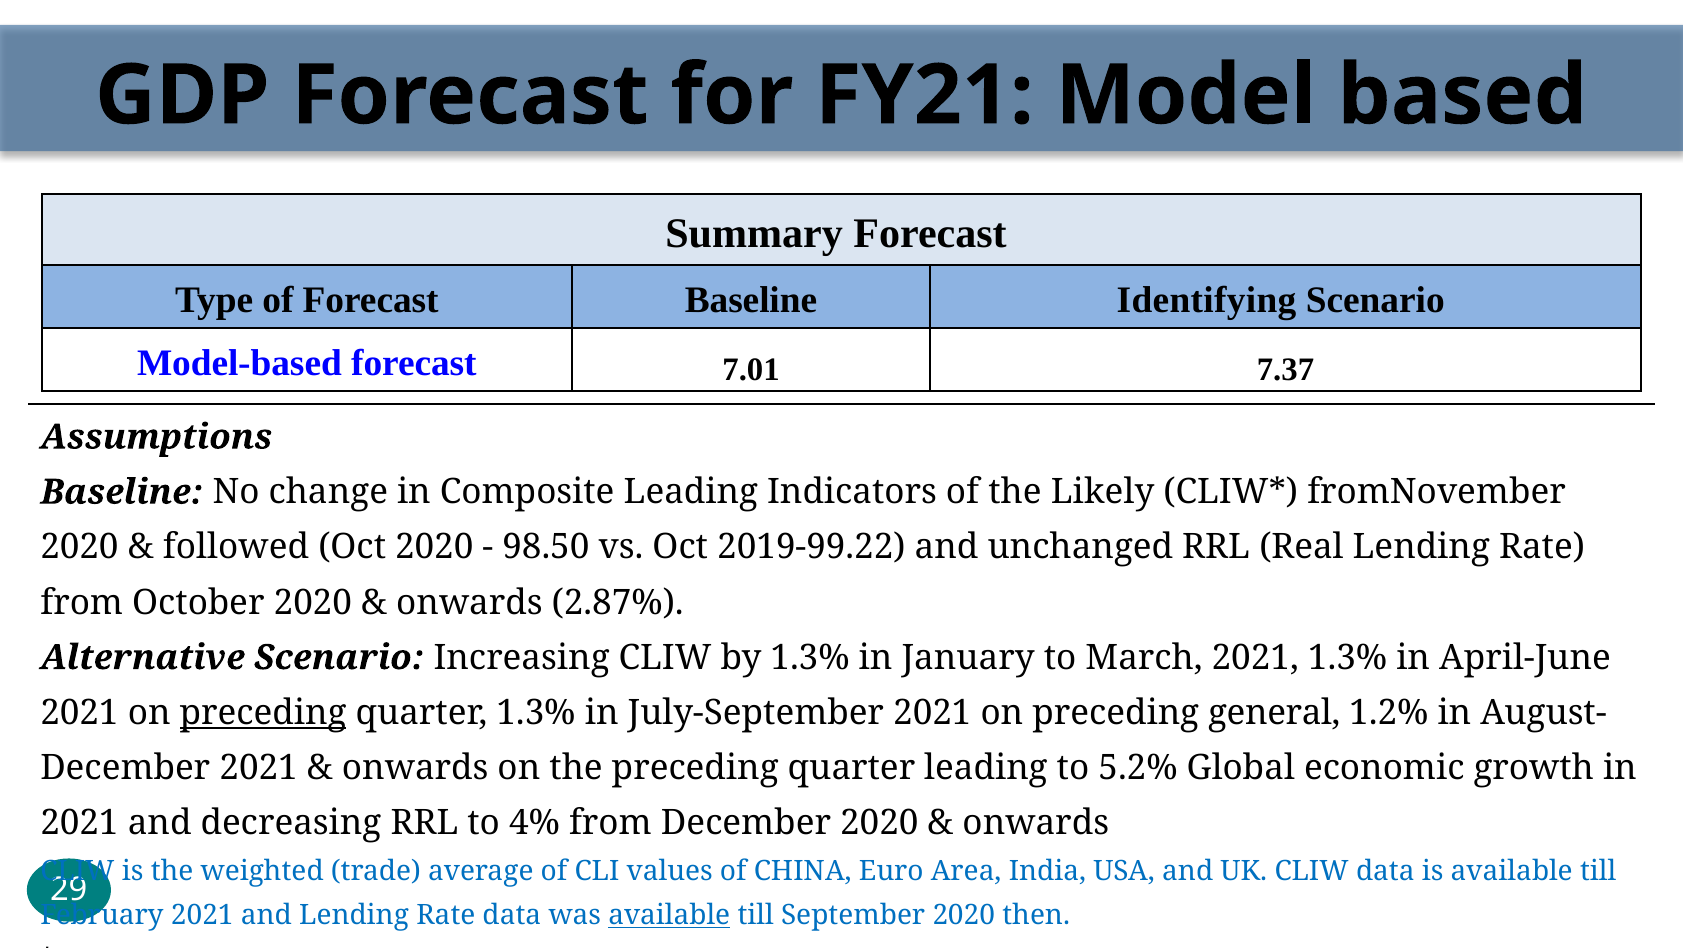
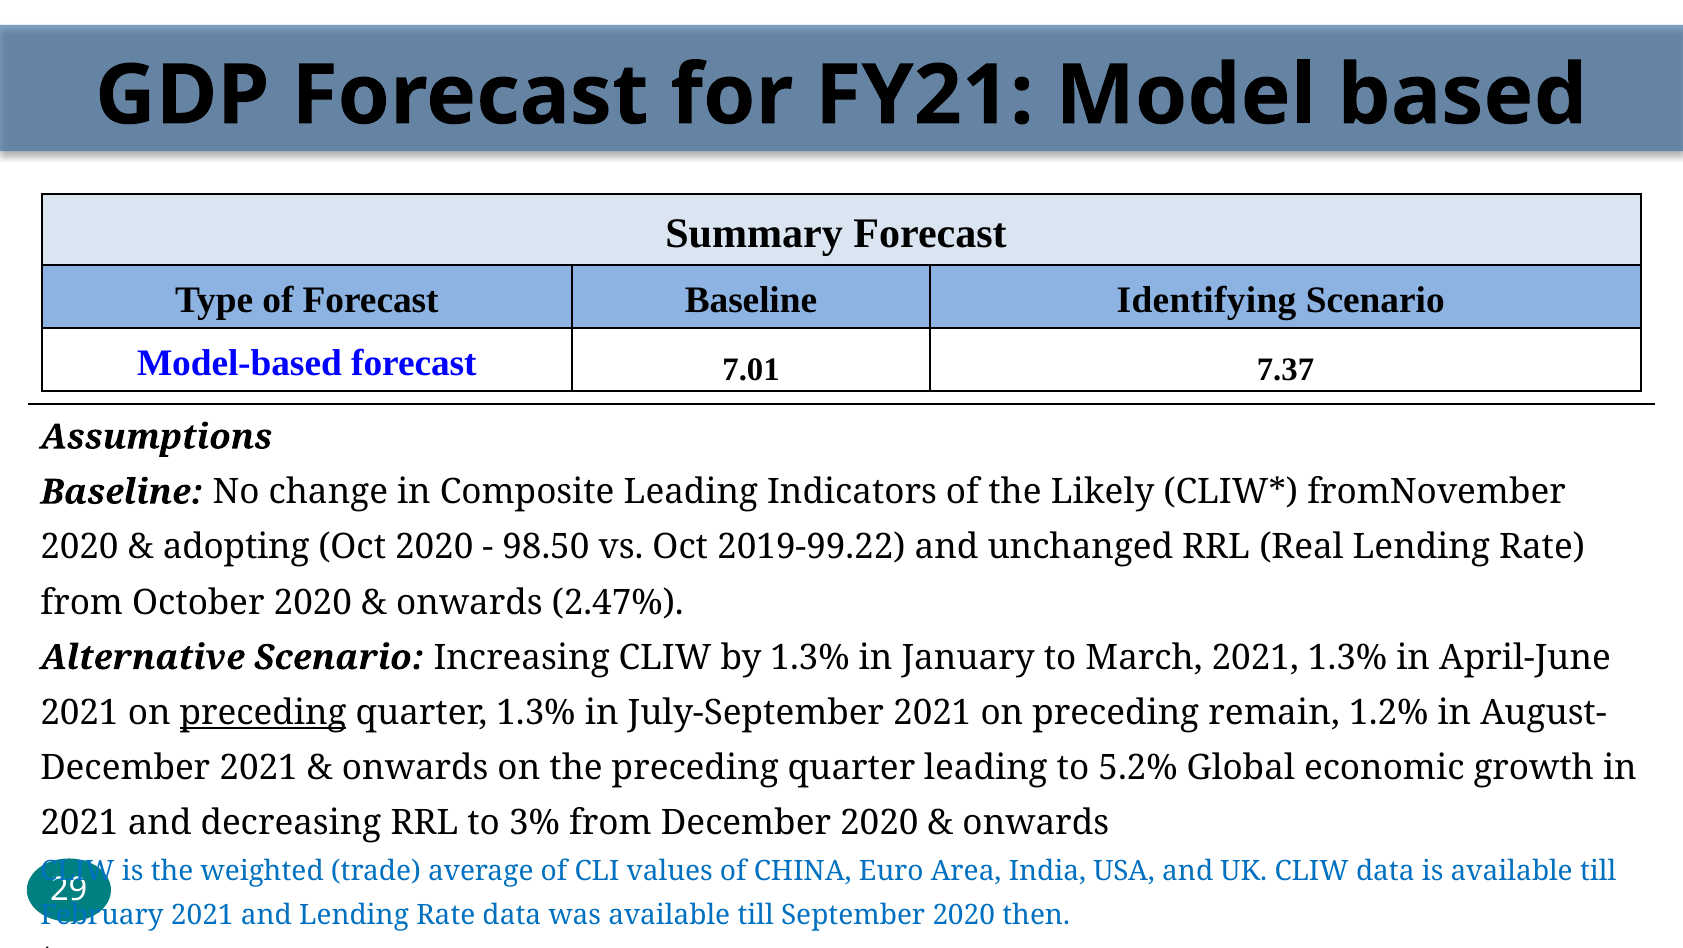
followed: followed -> adopting
2.87%: 2.87% -> 2.47%
general: general -> remain
4%: 4% -> 3%
available at (669, 915) underline: present -> none
